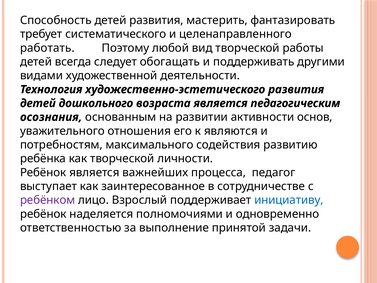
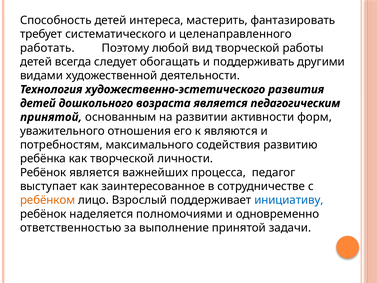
детей развития: развития -> интереса
осознания at (51, 117): осознания -> принятой
основ: основ -> форм
ребёнком colour: purple -> orange
